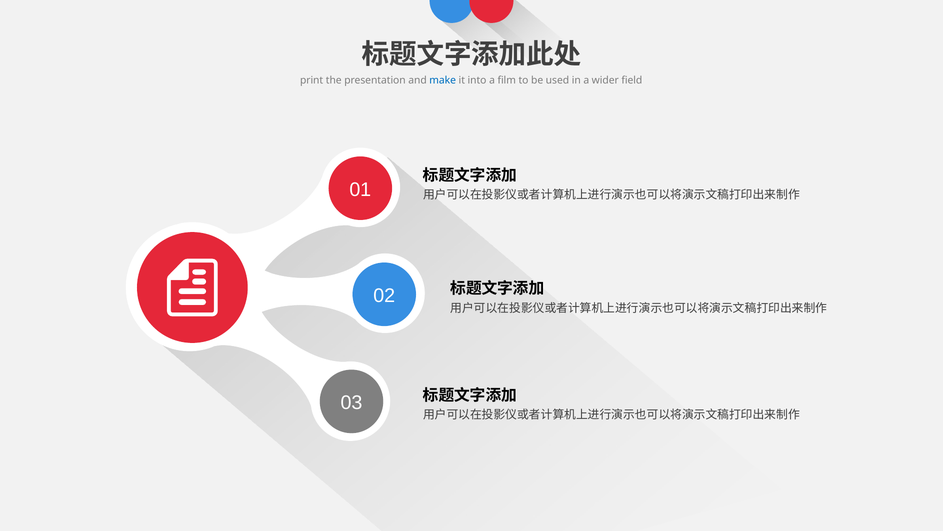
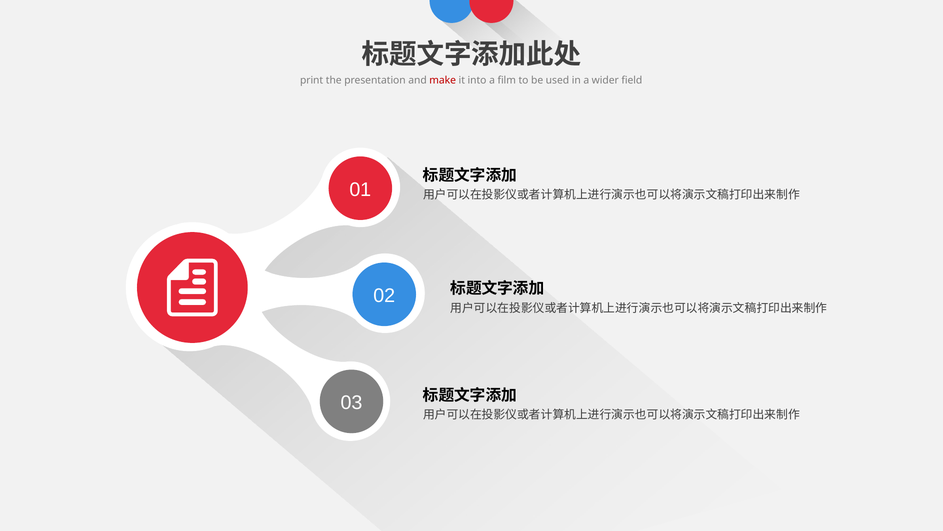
make colour: blue -> red
